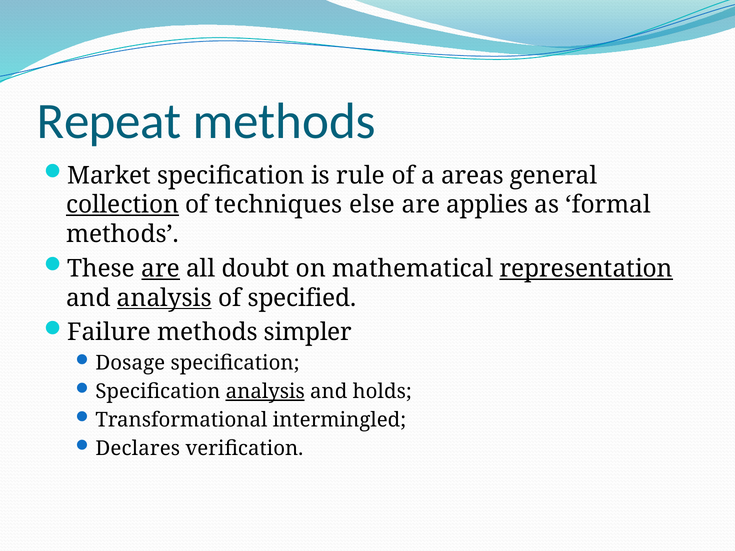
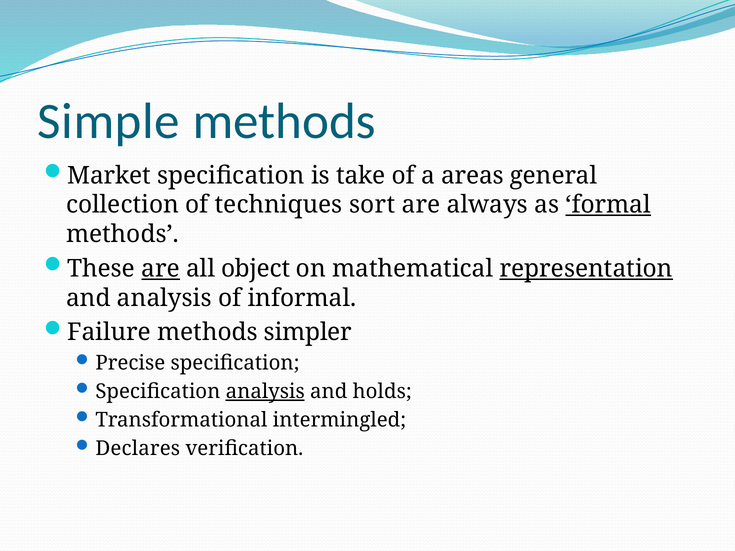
Repeat: Repeat -> Simple
rule: rule -> take
collection underline: present -> none
else: else -> sort
applies: applies -> always
formal underline: none -> present
doubt: doubt -> object
analysis at (164, 298) underline: present -> none
specified: specified -> informal
Dosage: Dosage -> Precise
